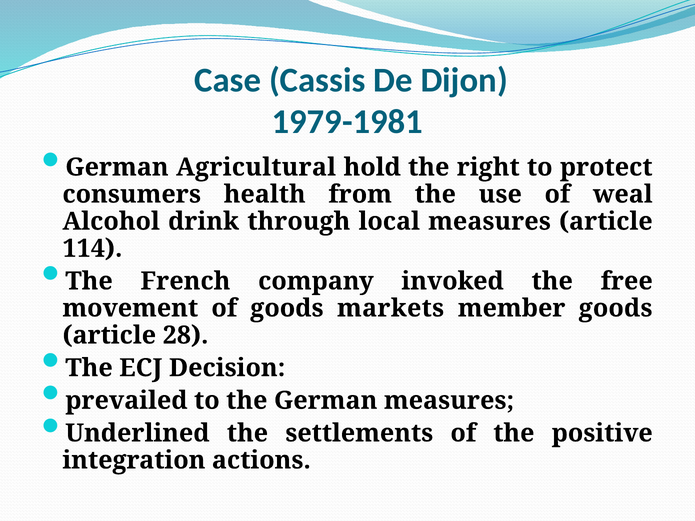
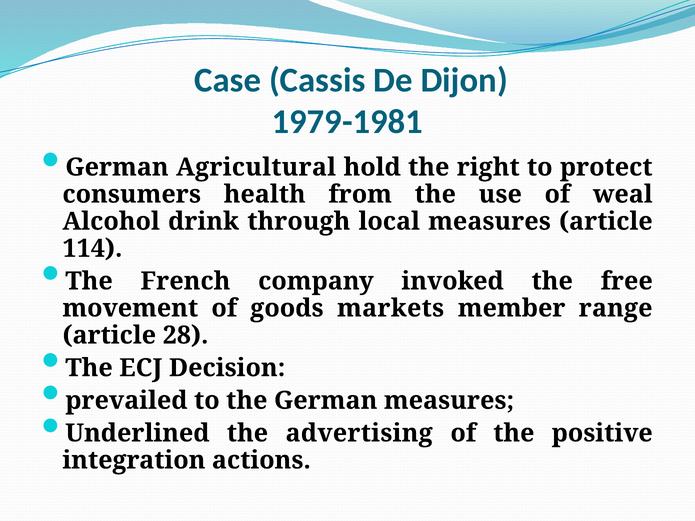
member goods: goods -> range
settlements: settlements -> advertising
